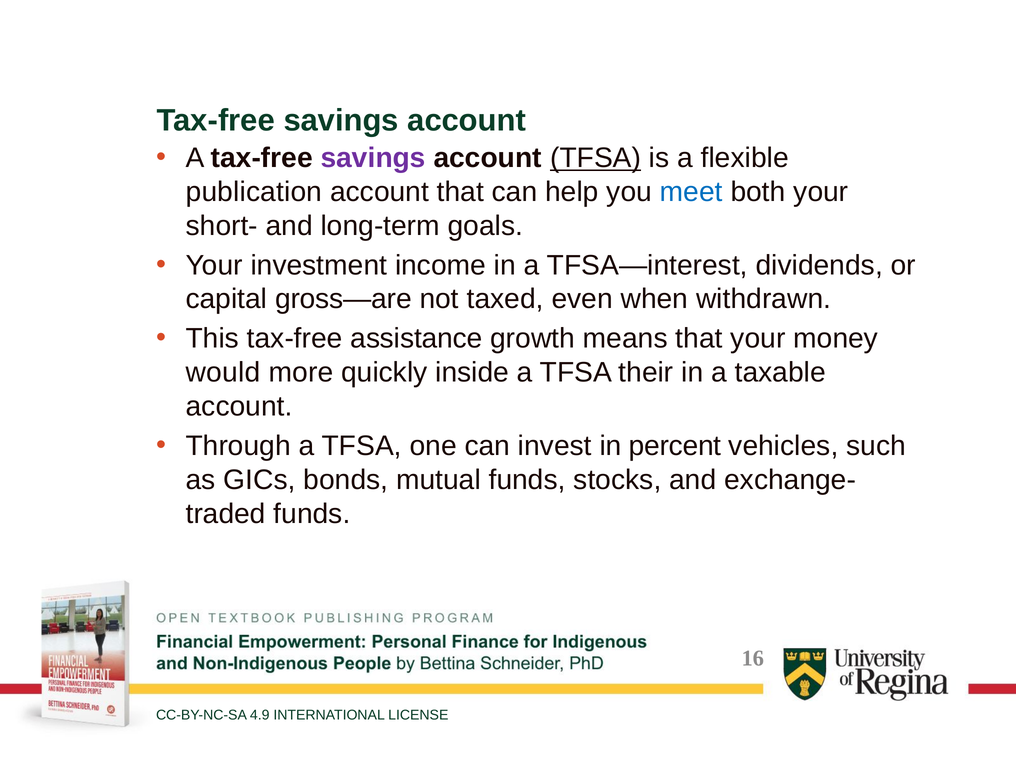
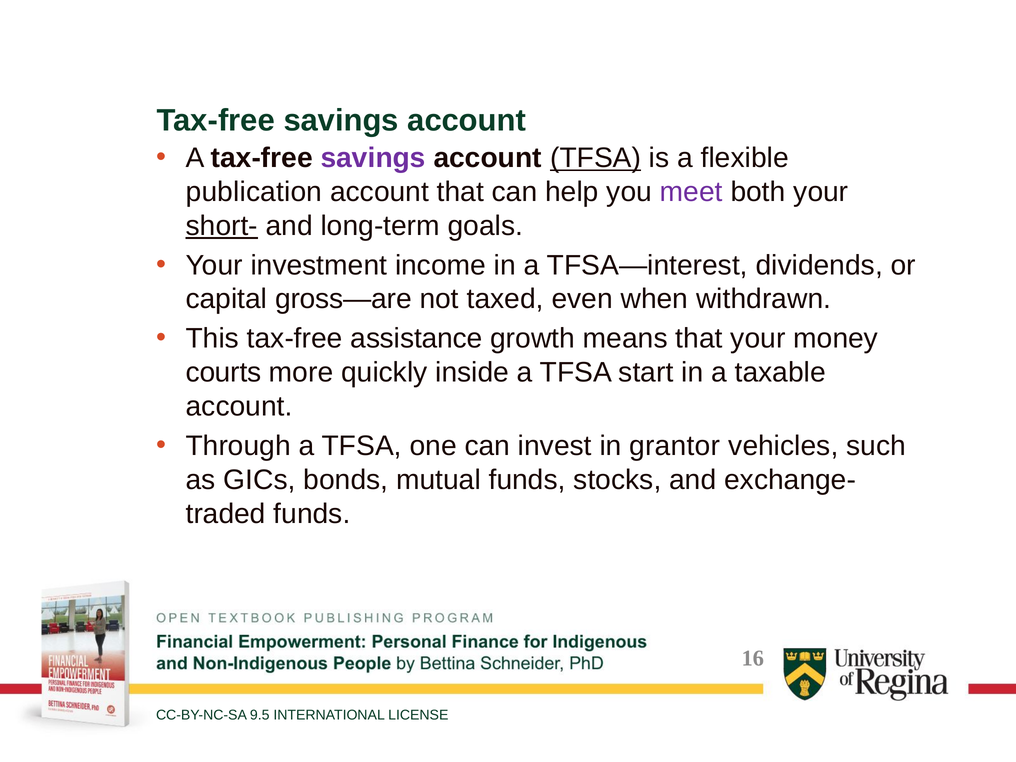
meet colour: blue -> purple
short- underline: none -> present
would: would -> courts
their: their -> start
percent: percent -> grantor
4.9: 4.9 -> 9.5
